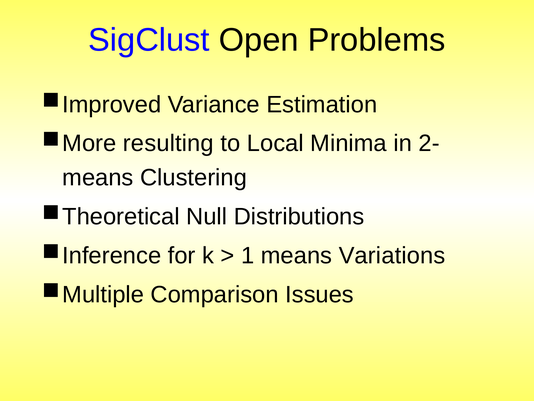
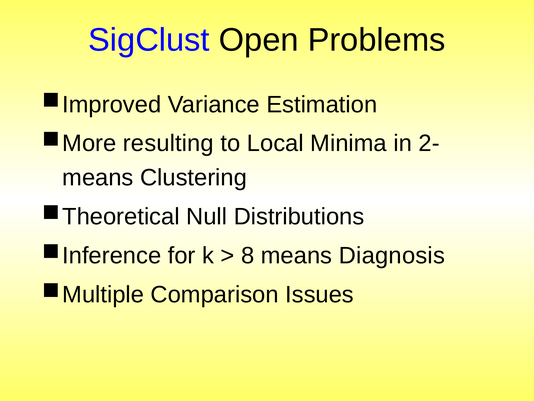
1: 1 -> 8
Variations: Variations -> Diagnosis
